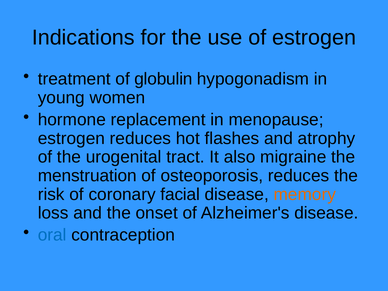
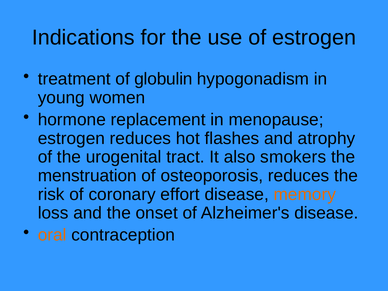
migraine: migraine -> smokers
facial: facial -> effort
oral colour: blue -> orange
